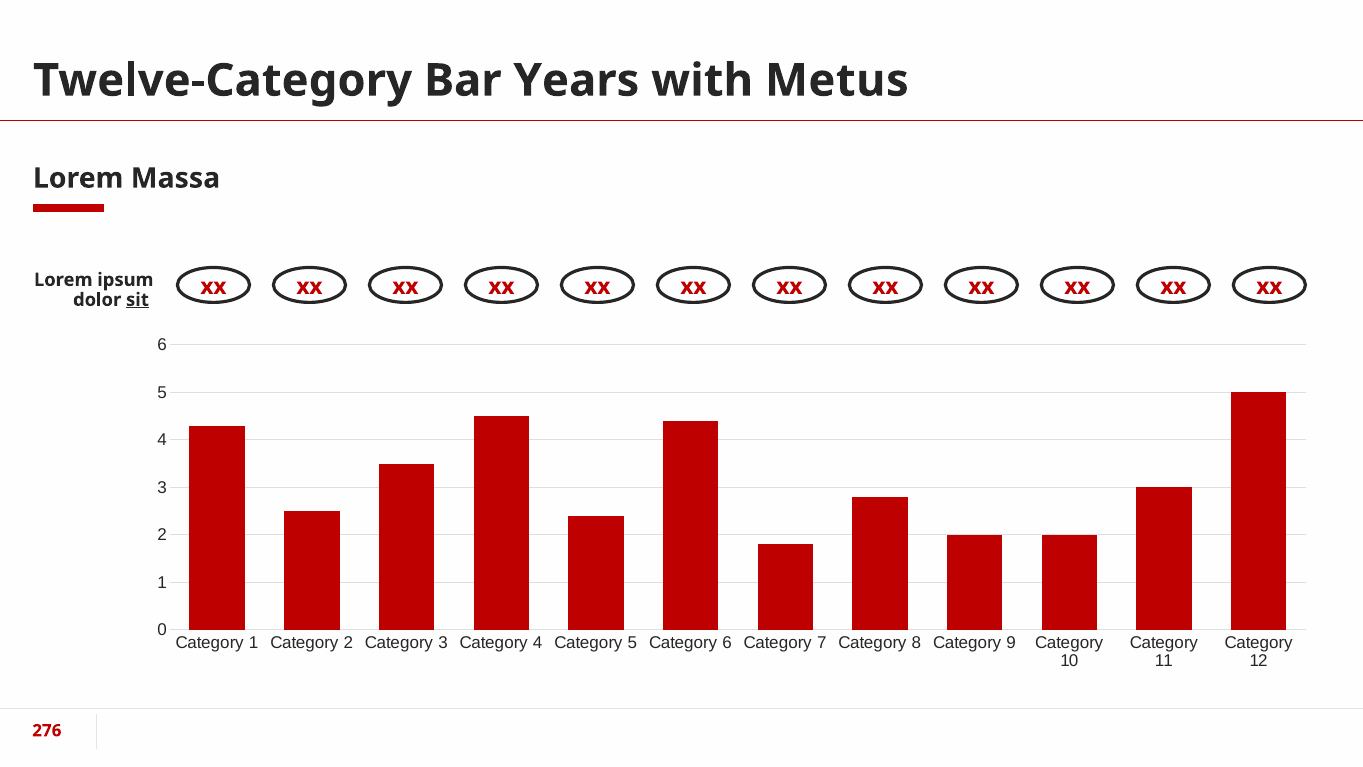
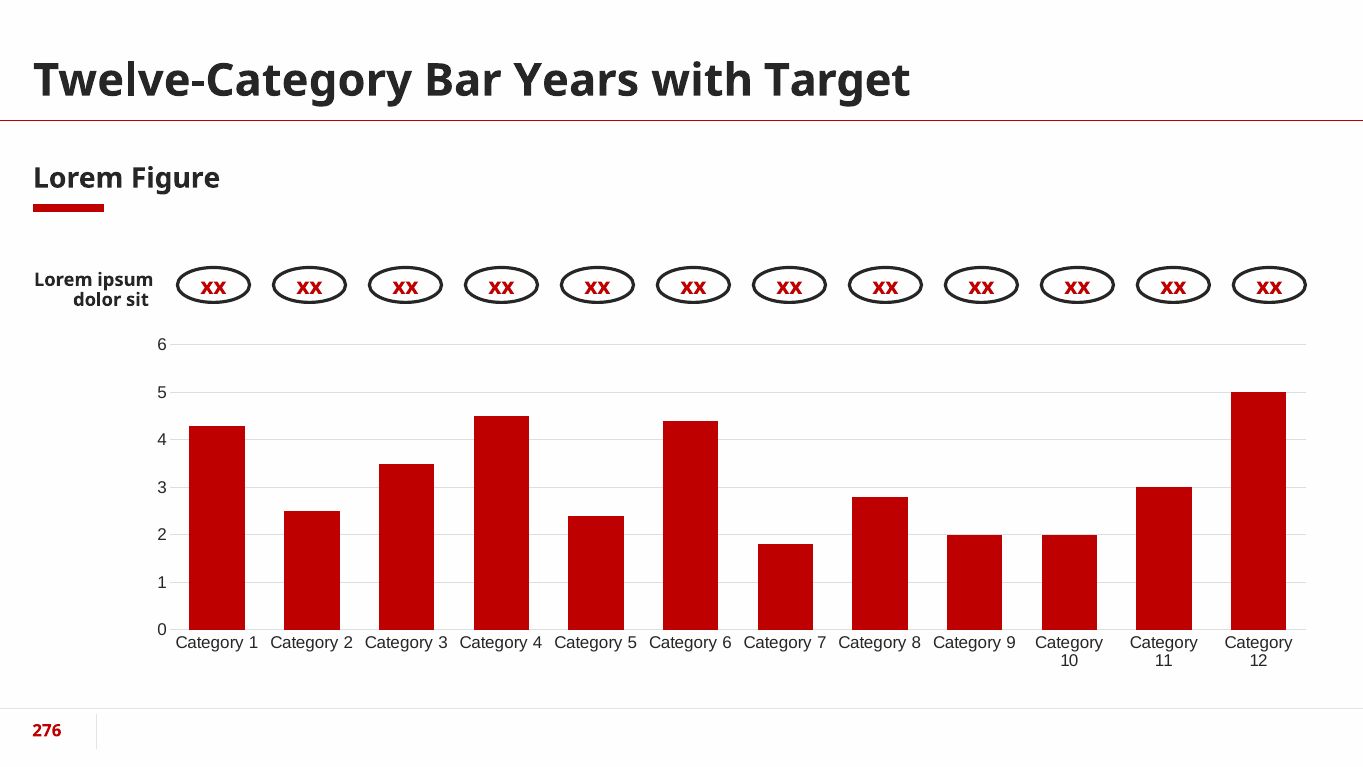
Metus: Metus -> Target
Massa: Massa -> Figure
sit underline: present -> none
